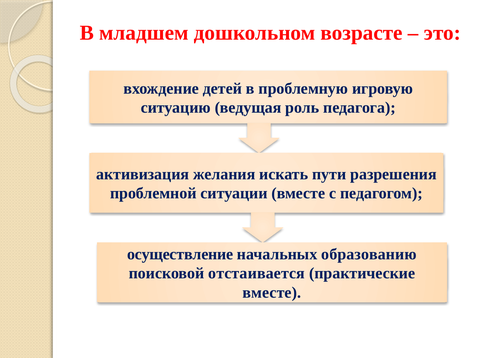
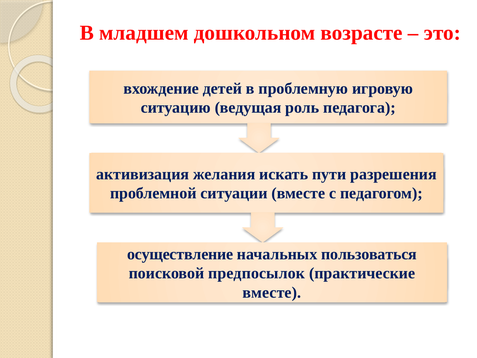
образованию: образованию -> пользоваться
отстаивается: отстаивается -> предпосылок
